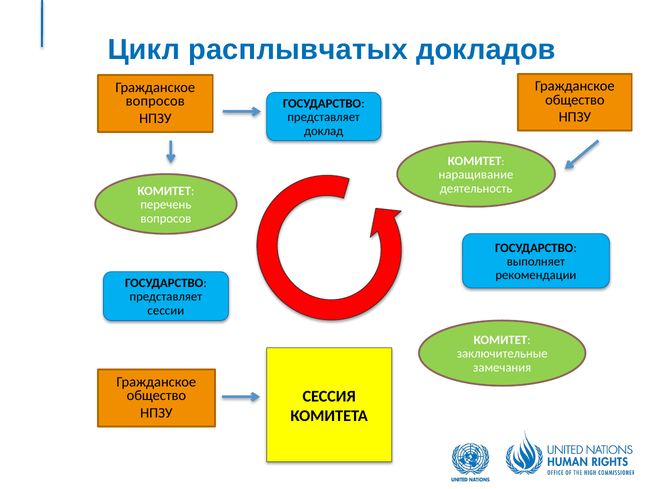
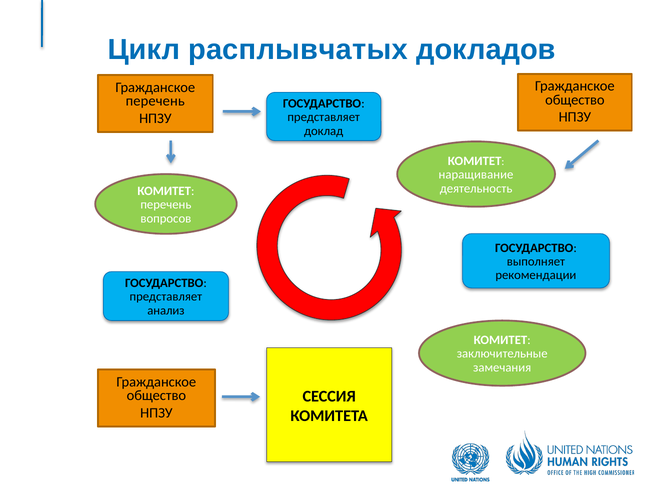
вопросов at (155, 101): вопросов -> перечень
сессии: сессии -> анализ
